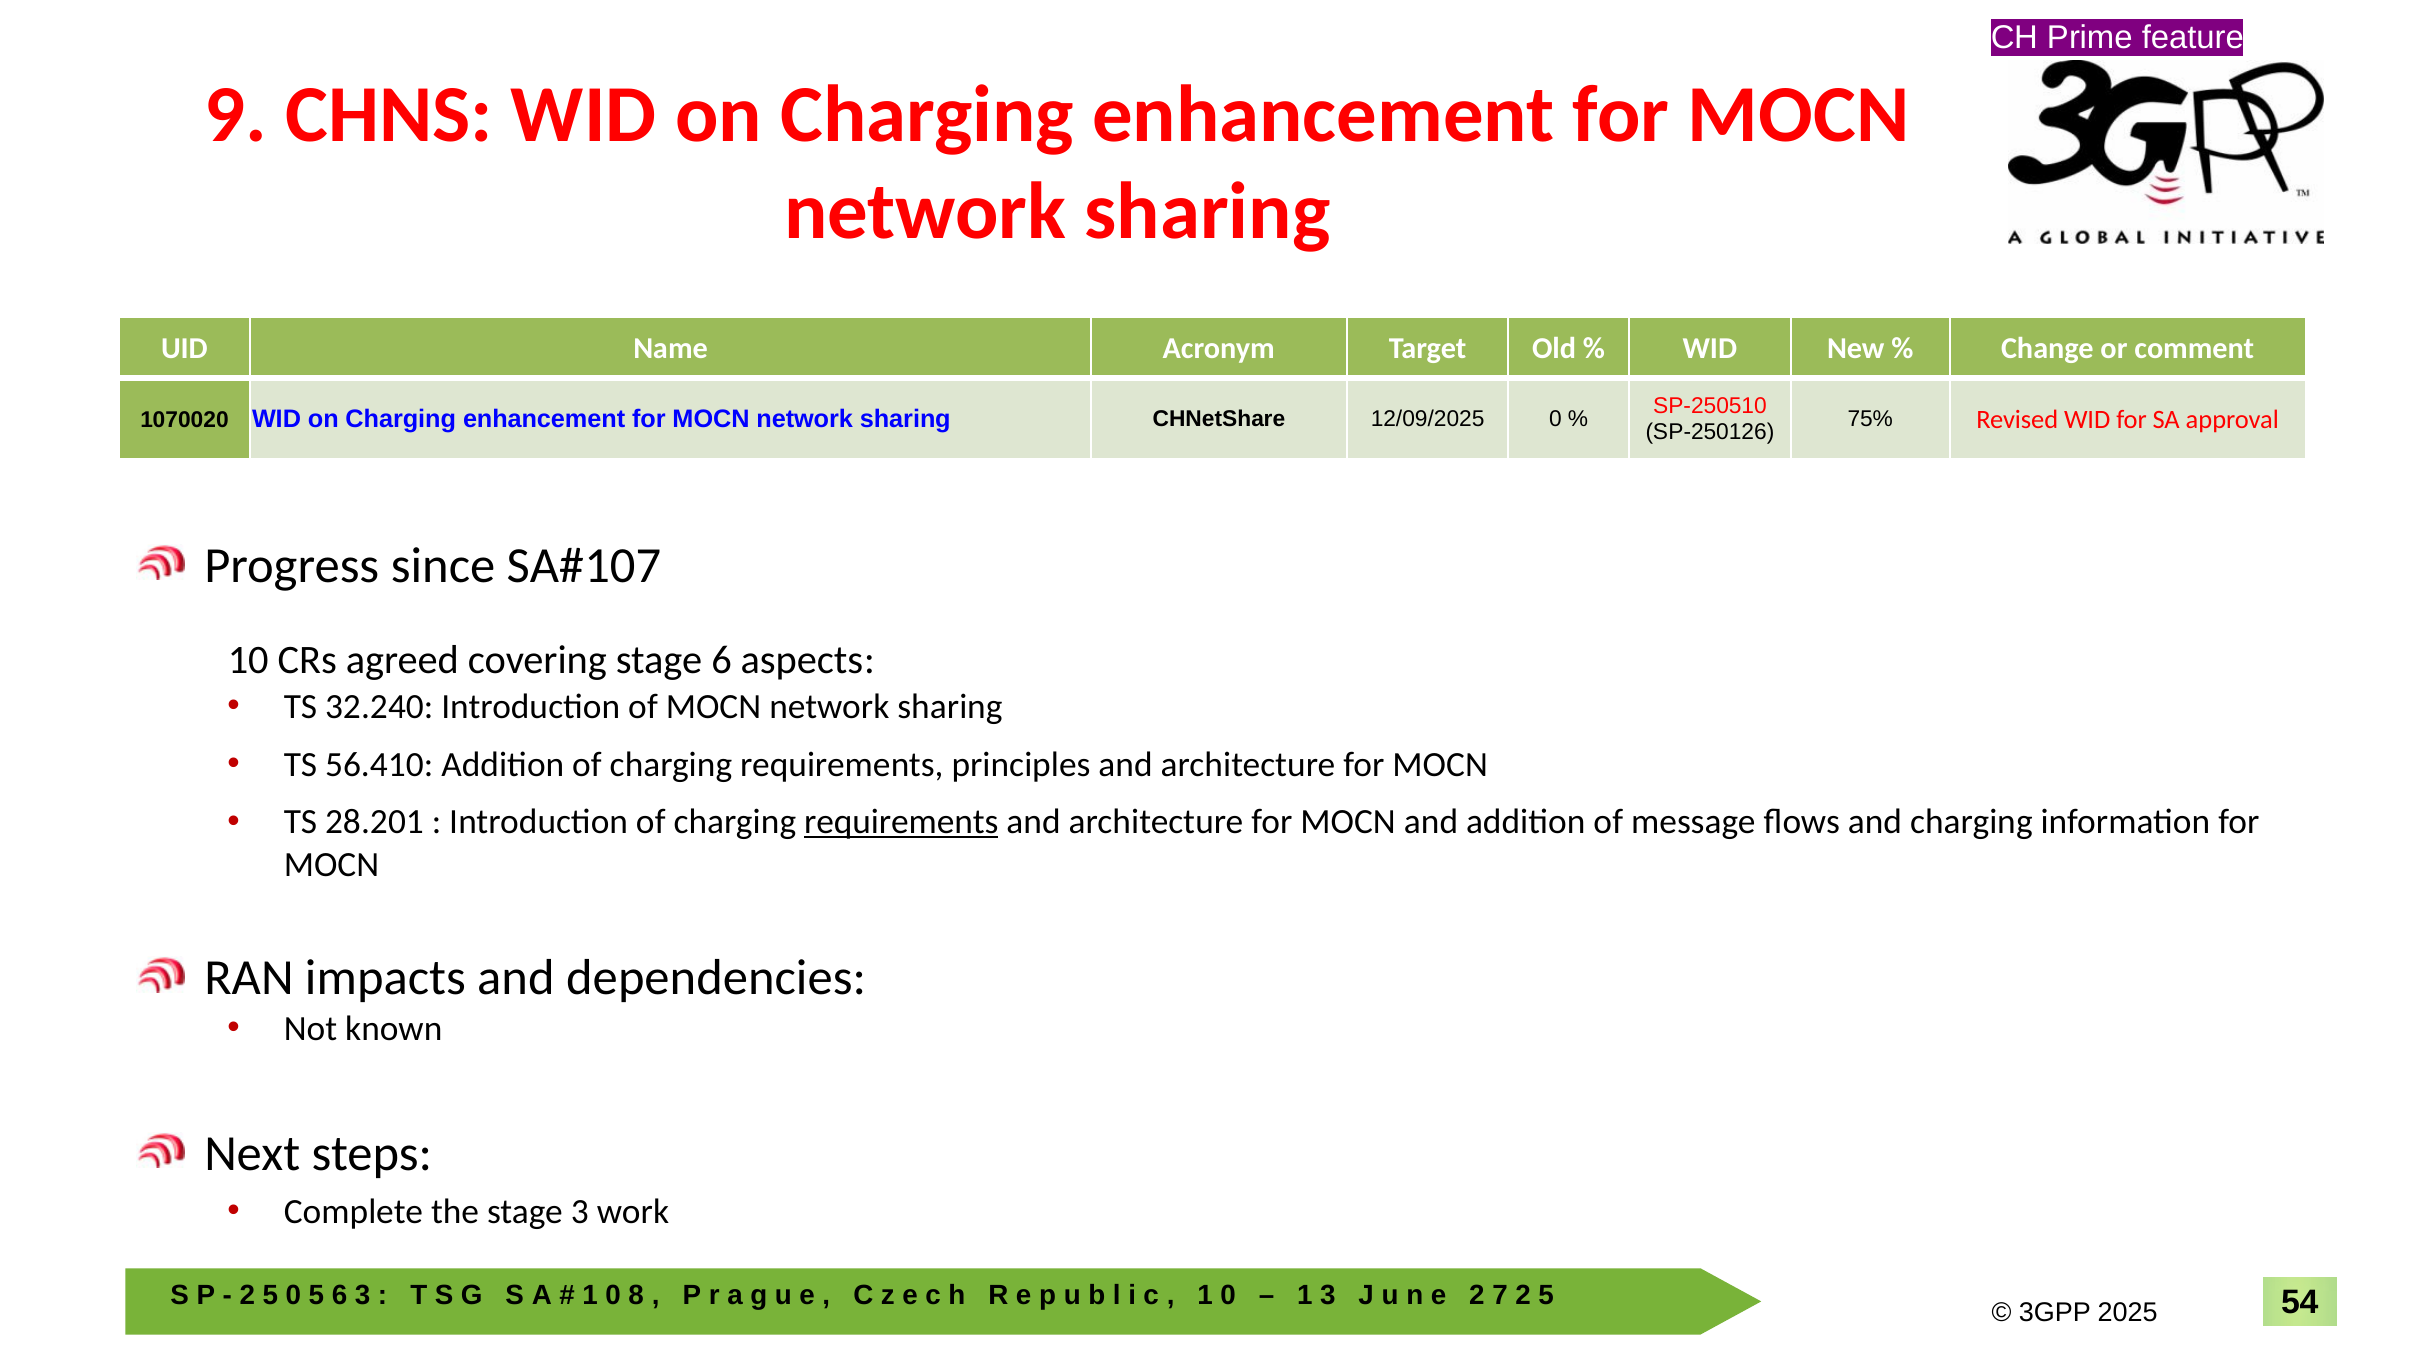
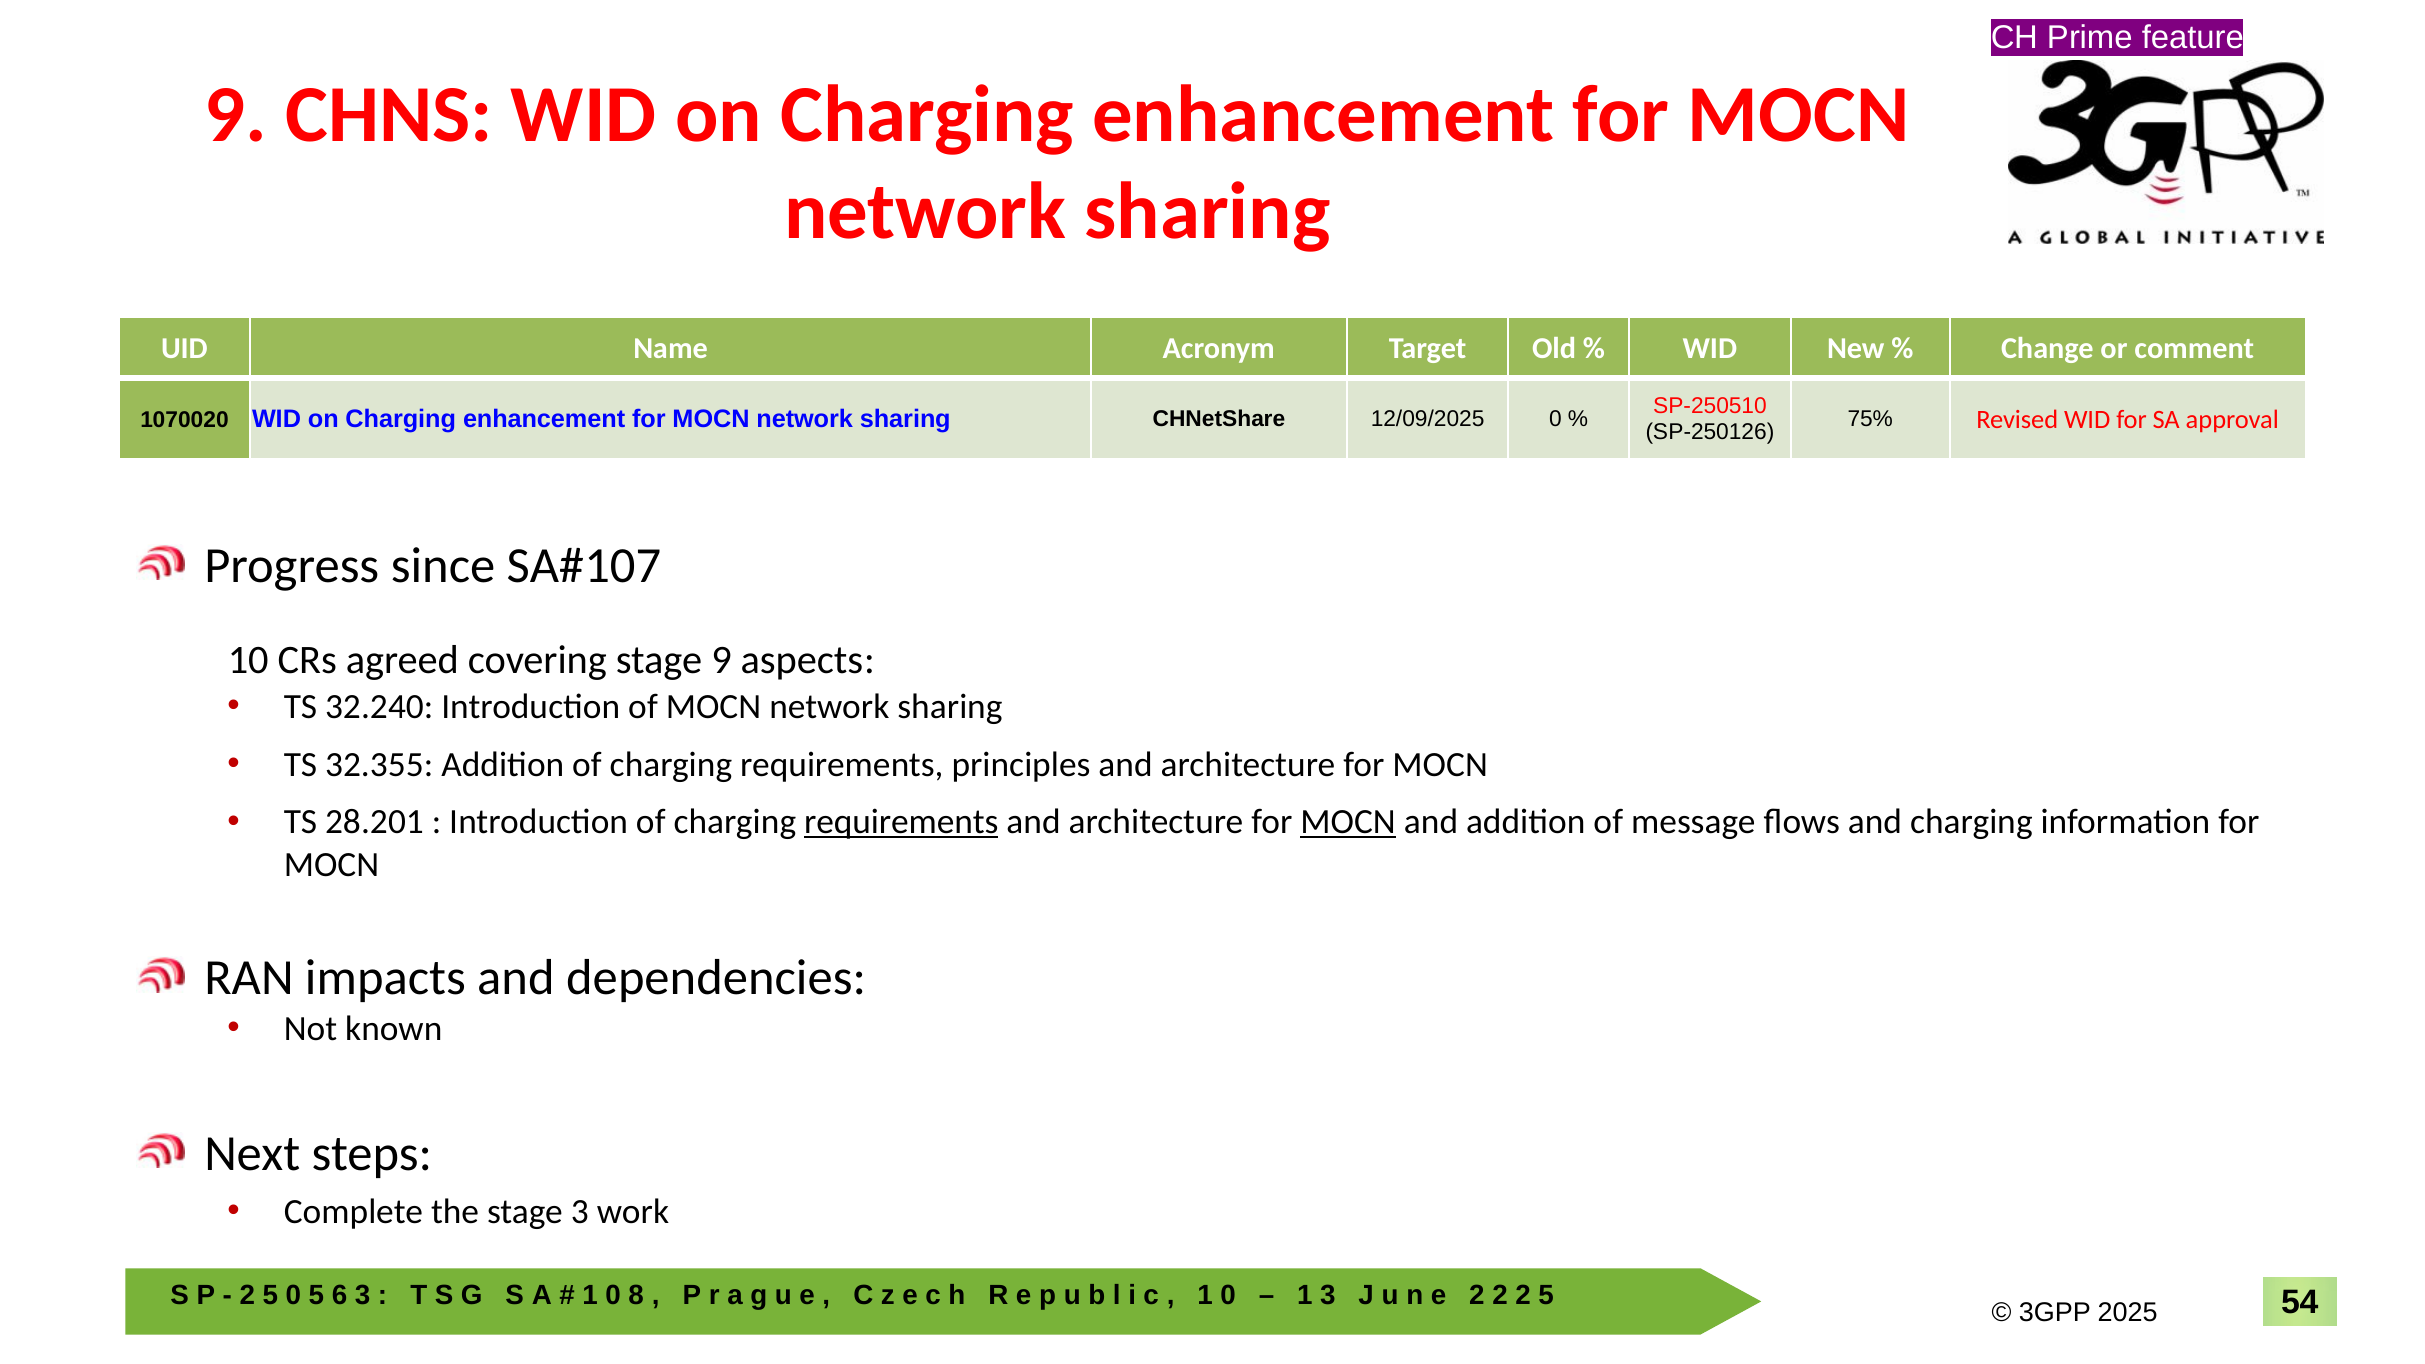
stage 6: 6 -> 9
56.410: 56.410 -> 32.355
MOCN at (1348, 822) underline: none -> present
7 at (1500, 1296): 7 -> 2
